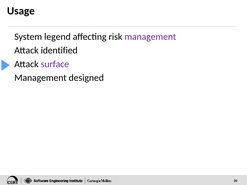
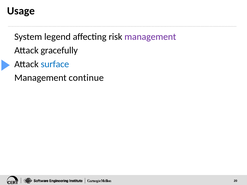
identified: identified -> gracefully
surface colour: purple -> blue
designed: designed -> continue
